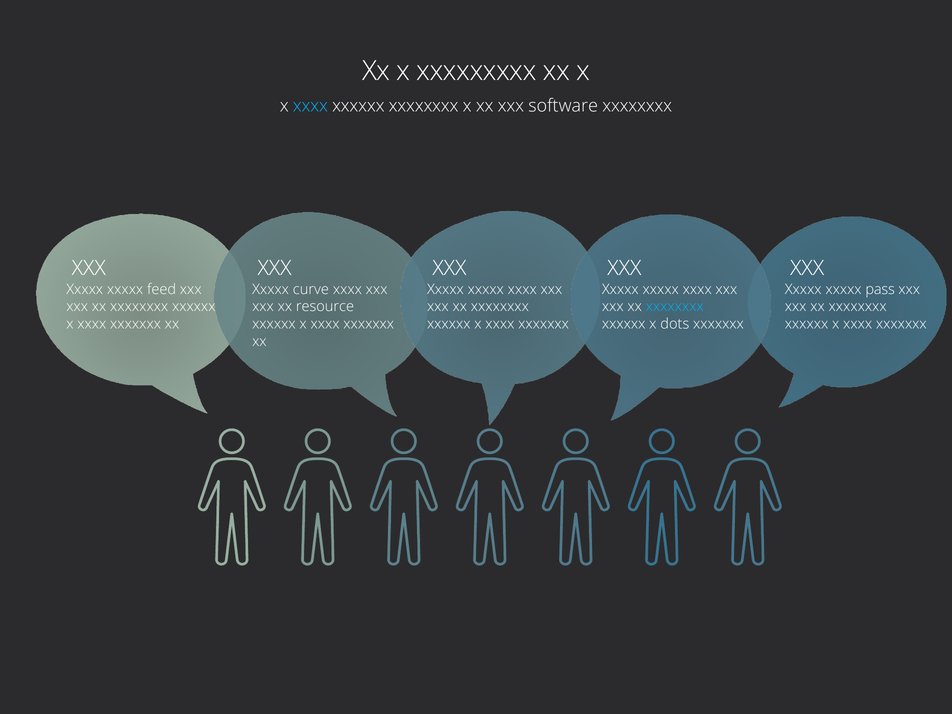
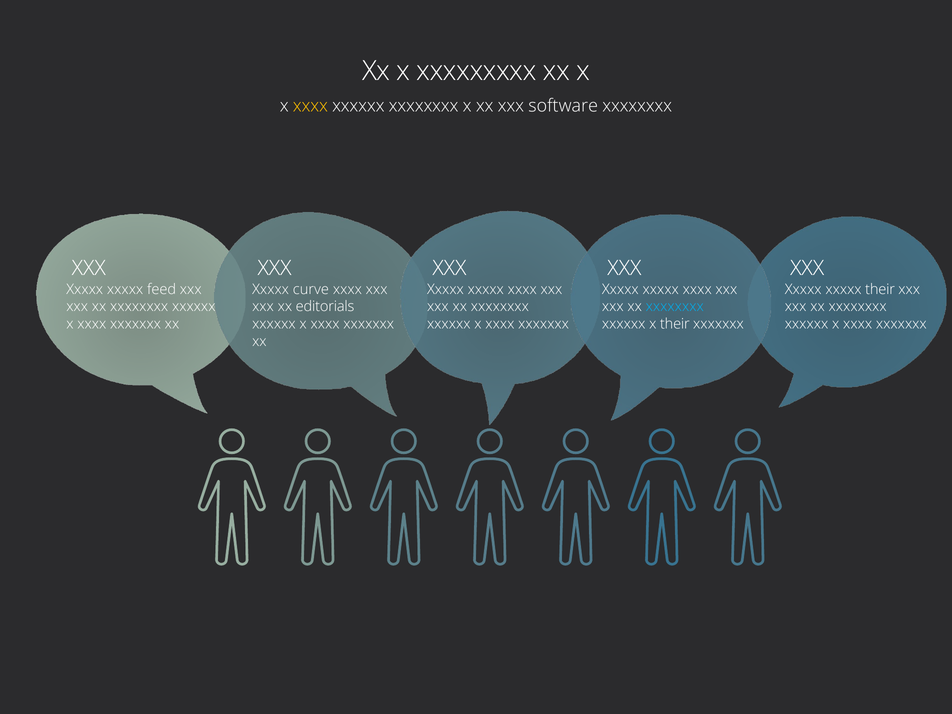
xxxx at (310, 106) colour: light blue -> yellow
xxxxx pass: pass -> their
resource: resource -> editorials
x dots: dots -> their
